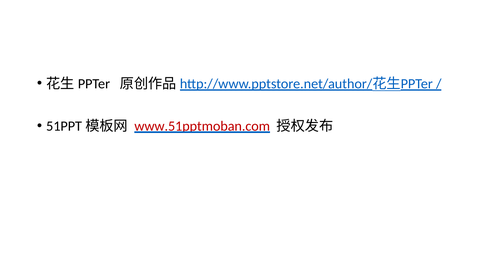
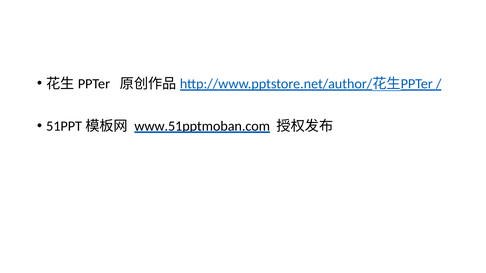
www.51pptmoban.com colour: red -> black
